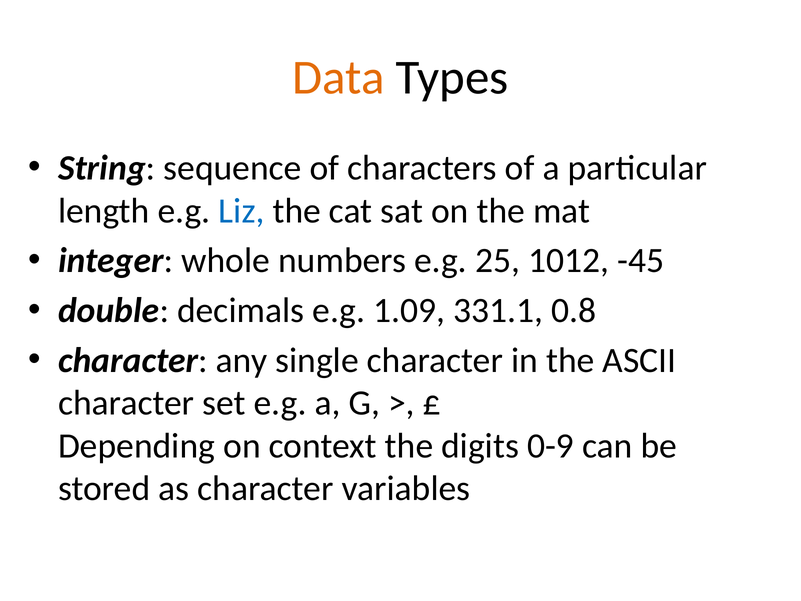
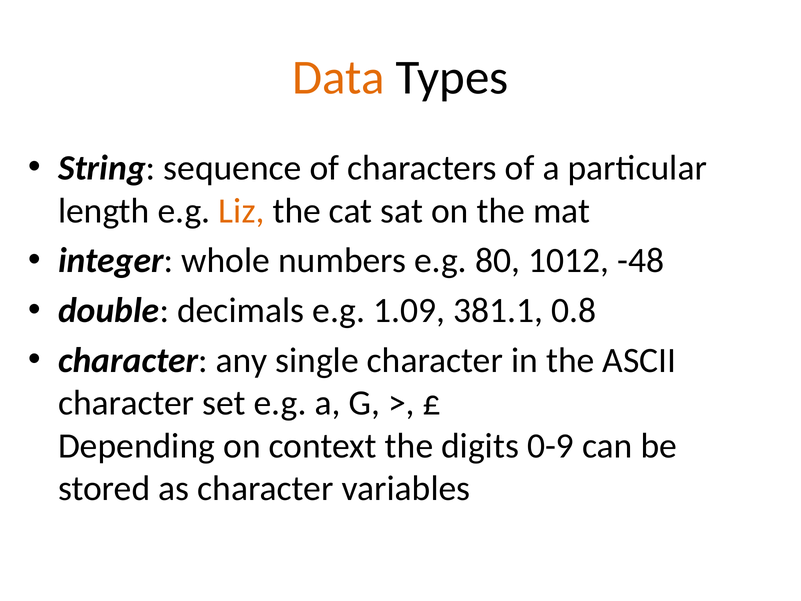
Liz colour: blue -> orange
25: 25 -> 80
-45: -45 -> -48
331.1: 331.1 -> 381.1
